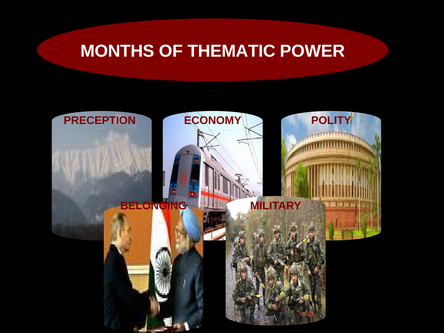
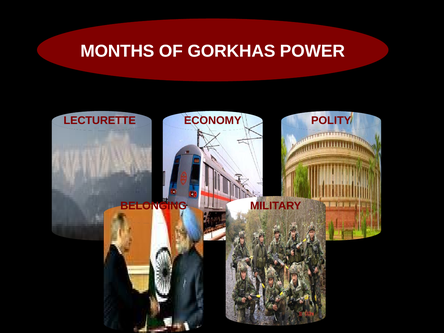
THEMATIC: THEMATIC -> GORKHAS
PRECEPTION: PRECEPTION -> LECTURETTE
